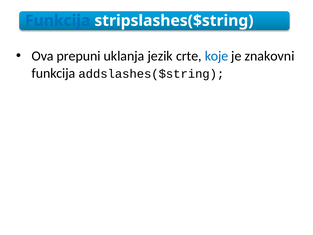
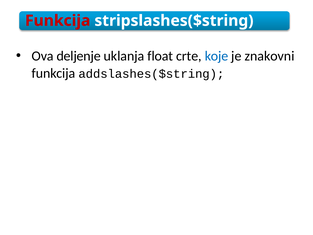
Funkcija at (58, 21) colour: blue -> red
prepuni: prepuni -> deljenje
jezik: jezik -> float
